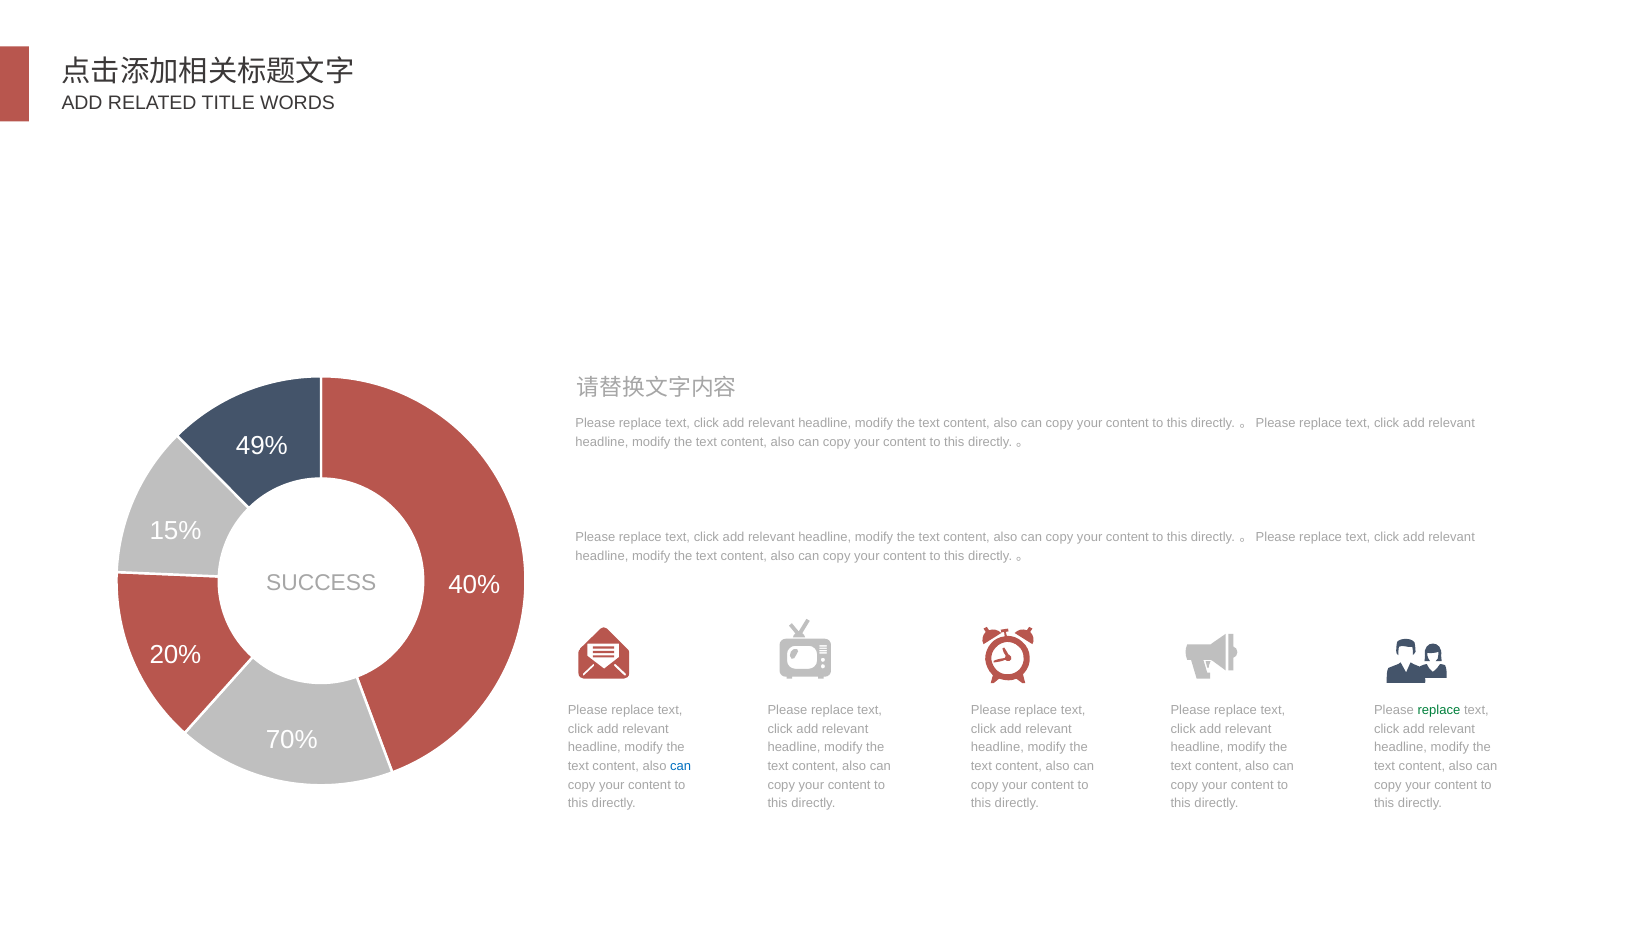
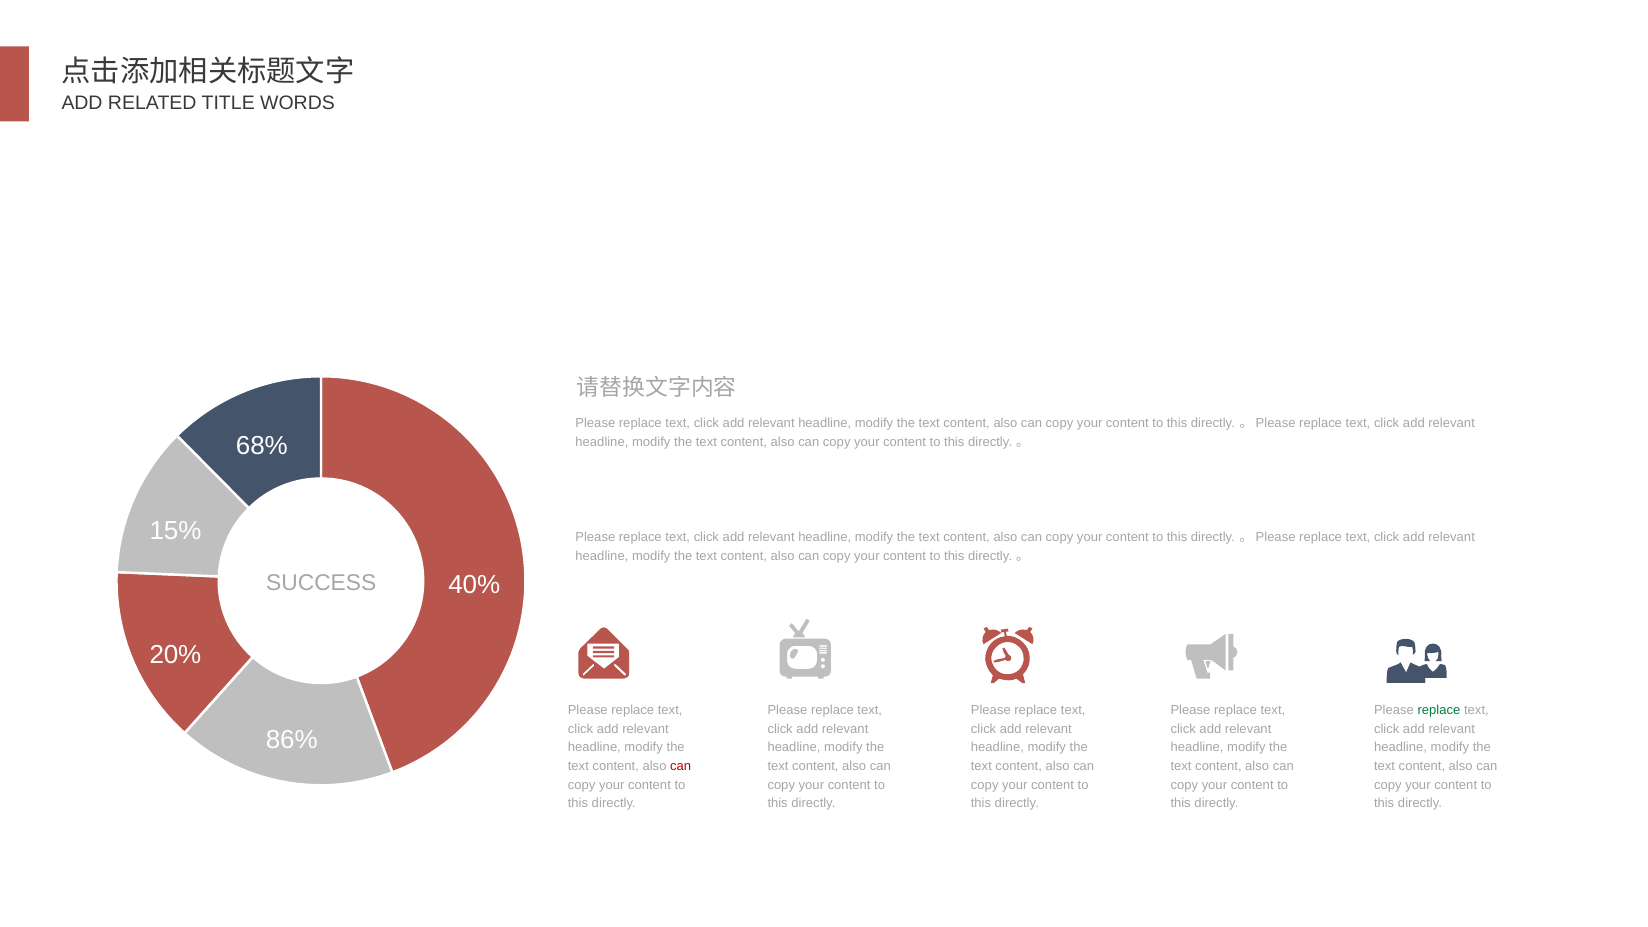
49%: 49% -> 68%
70%: 70% -> 86%
can at (681, 766) colour: blue -> red
